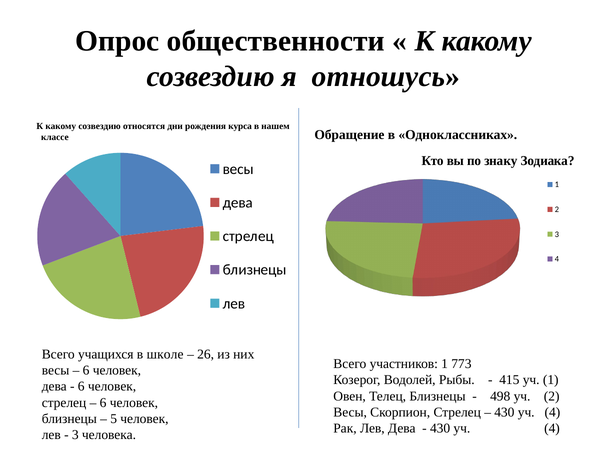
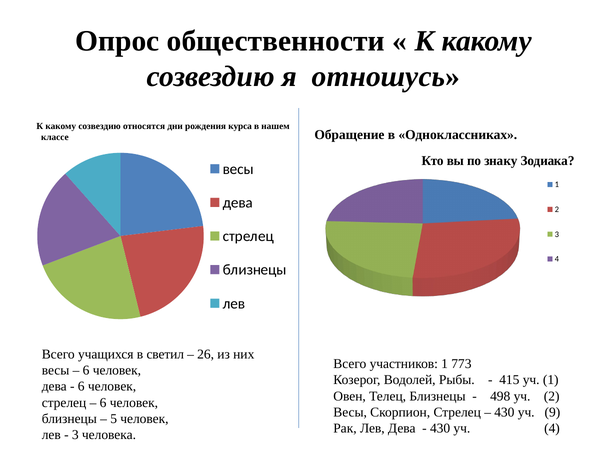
школе: школе -> светил
4 at (552, 412): 4 -> 9
